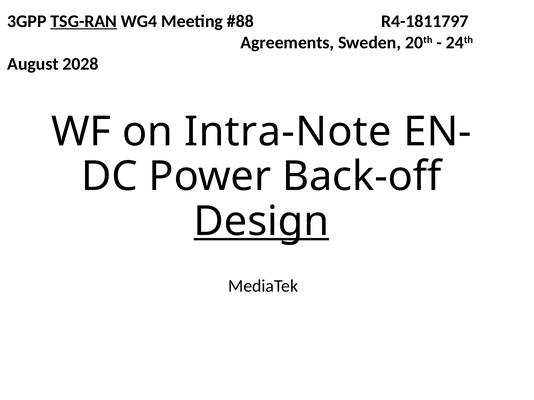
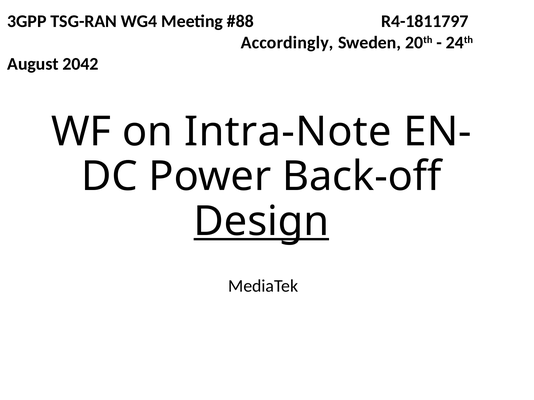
TSG-RAN underline: present -> none
Agreements: Agreements -> Accordingly
2028: 2028 -> 2042
